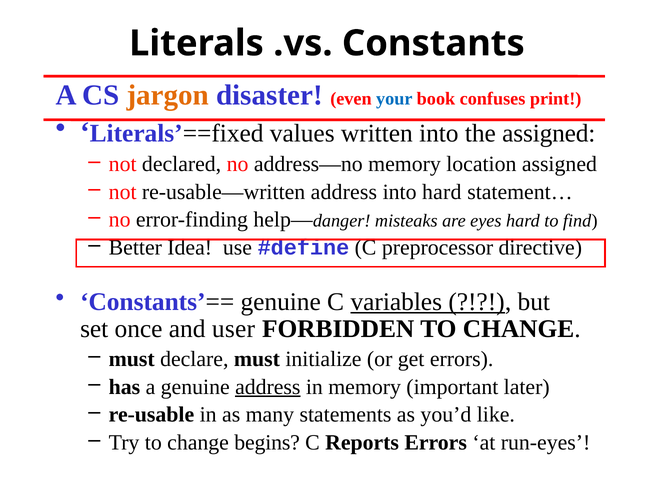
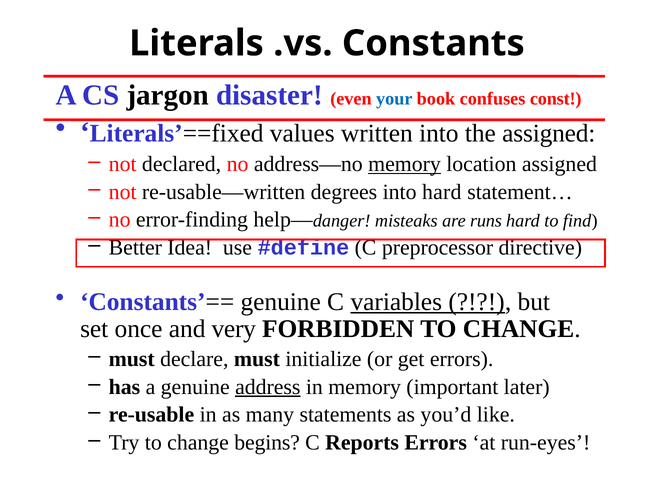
jargon colour: orange -> black
print: print -> const
memory at (405, 164) underline: none -> present
re-usable—written address: address -> degrees
eyes: eyes -> runs
user: user -> very
